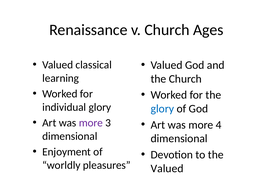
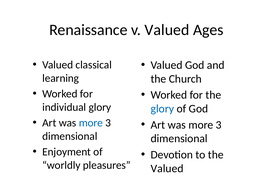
v Church: Church -> Valued
more at (91, 123) colour: purple -> blue
4 at (219, 124): 4 -> 3
